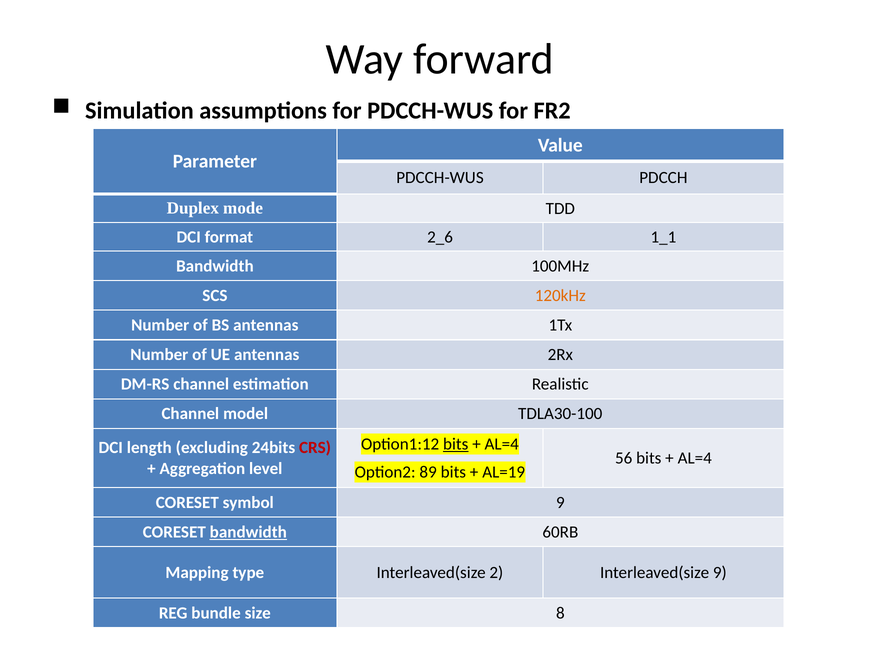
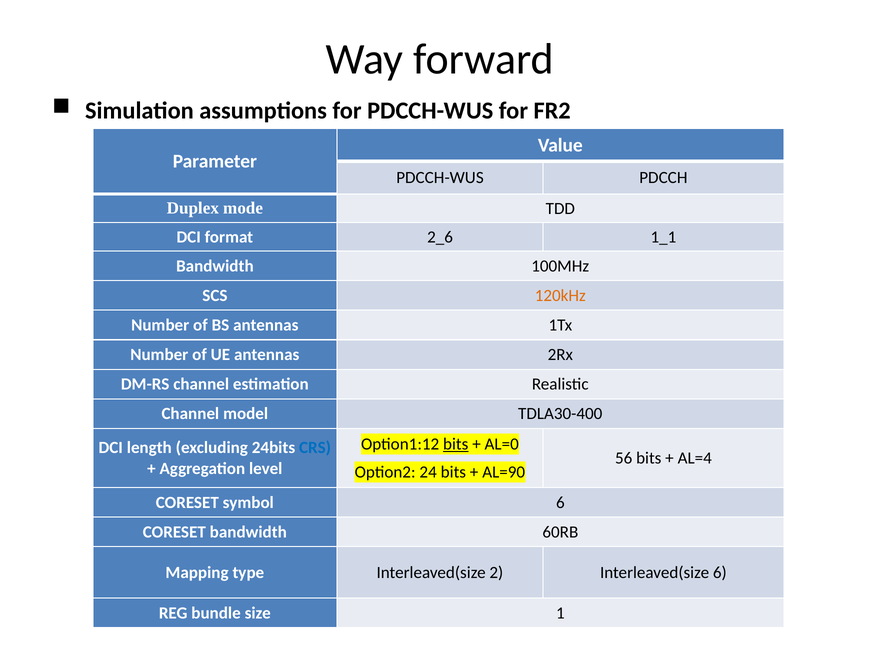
TDLA30-100: TDLA30-100 -> TDLA30-400
AL=4 at (502, 444): AL=4 -> AL=0
CRS colour: red -> blue
89: 89 -> 24
AL=19: AL=19 -> AL=90
symbol 9: 9 -> 6
bandwidth at (248, 532) underline: present -> none
Interleaved(size 9: 9 -> 6
8: 8 -> 1
